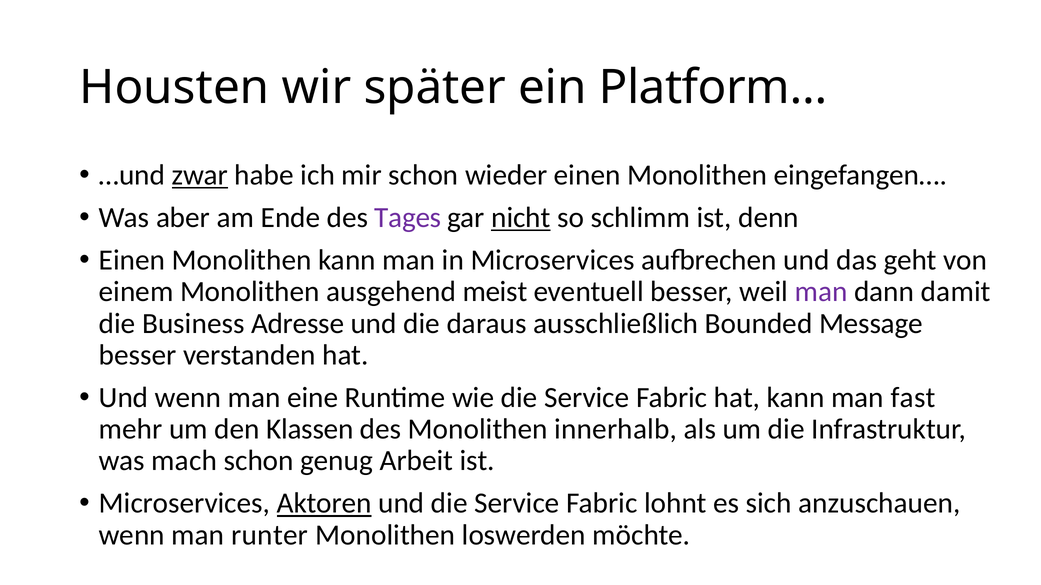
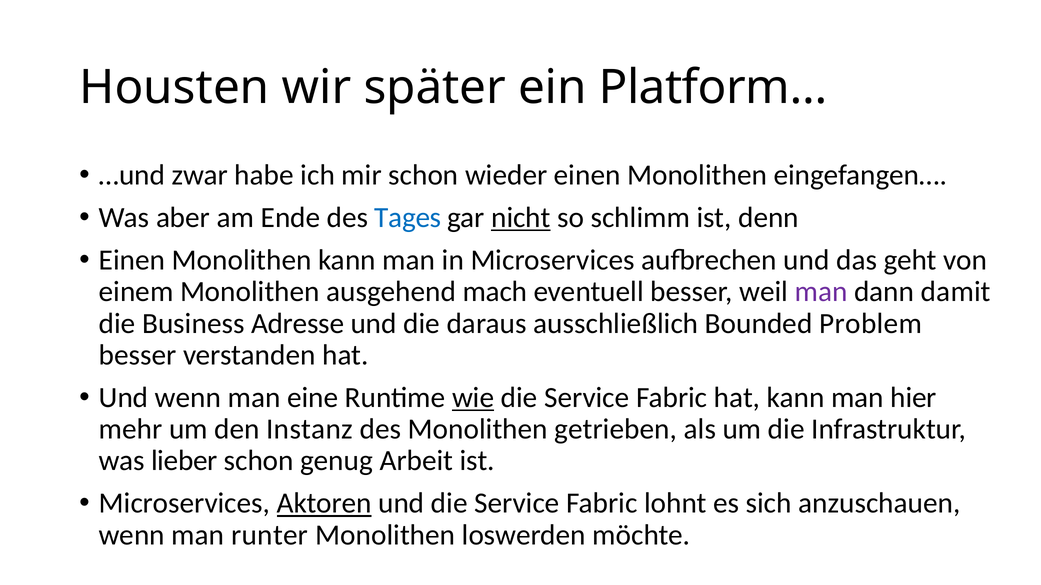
zwar underline: present -> none
Tages colour: purple -> blue
meist: meist -> mach
Message: Message -> Problem
wie underline: none -> present
fast: fast -> hier
Klassen: Klassen -> Instanz
innerhalb: innerhalb -> getrieben
mach: mach -> lieber
